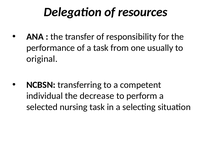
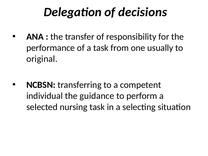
resources: resources -> decisions
decrease: decrease -> guidance
